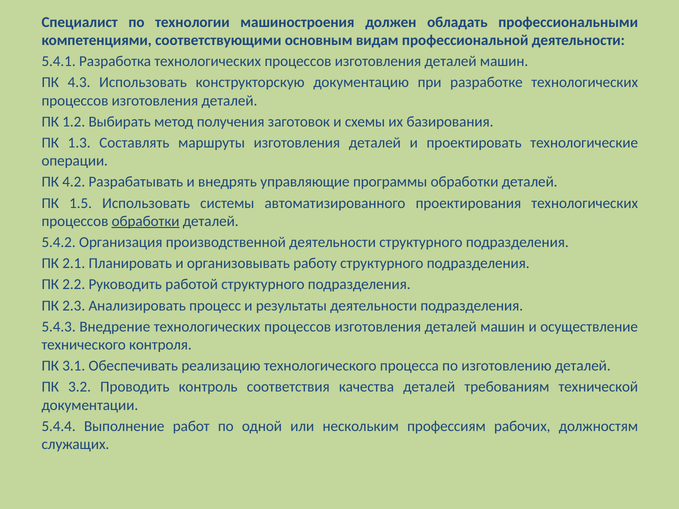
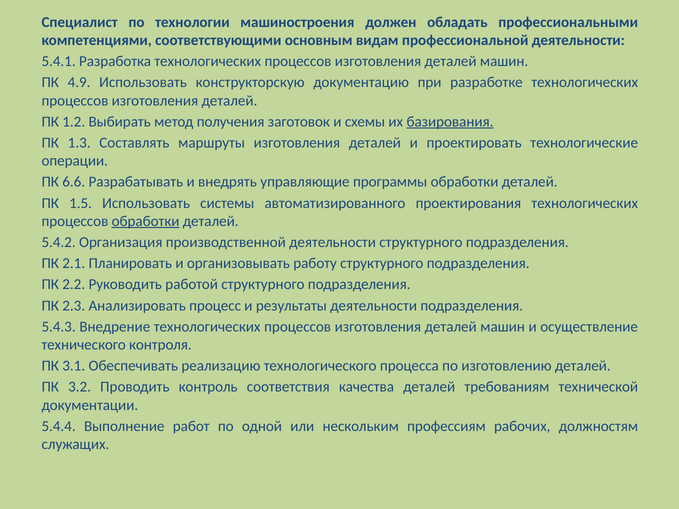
4.3: 4.3 -> 4.9
базирования underline: none -> present
4.2: 4.2 -> 6.6
